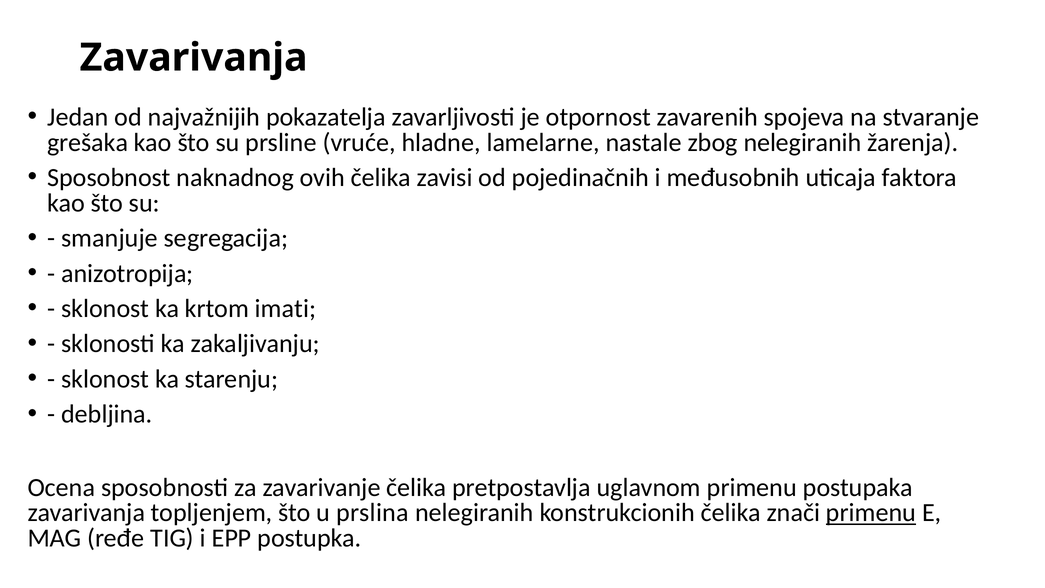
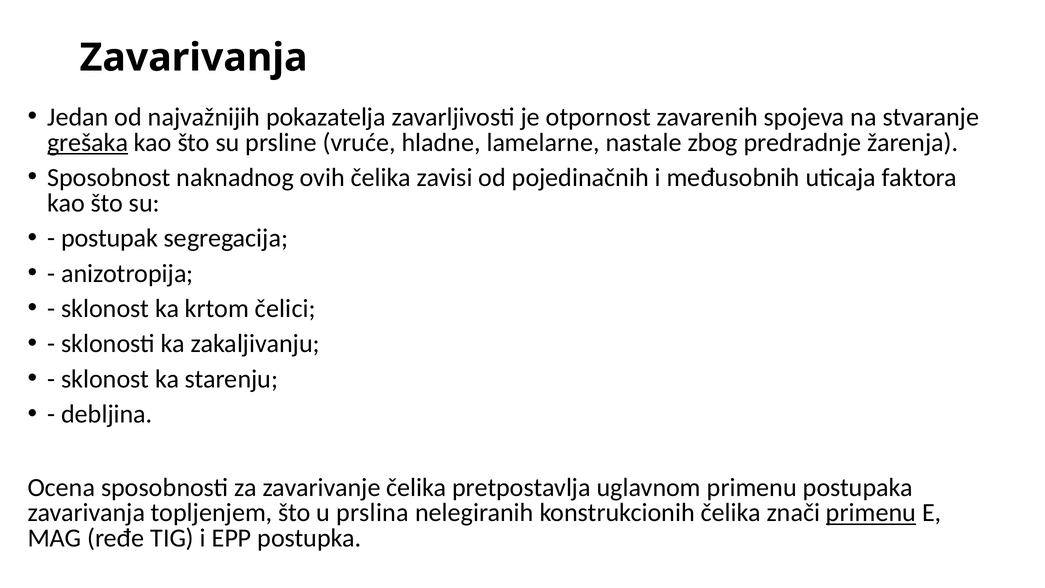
grešaka underline: none -> present
zbog nelegiranih: nelegiranih -> predradnje
smanjuje: smanjuje -> postupak
imati: imati -> čelici
